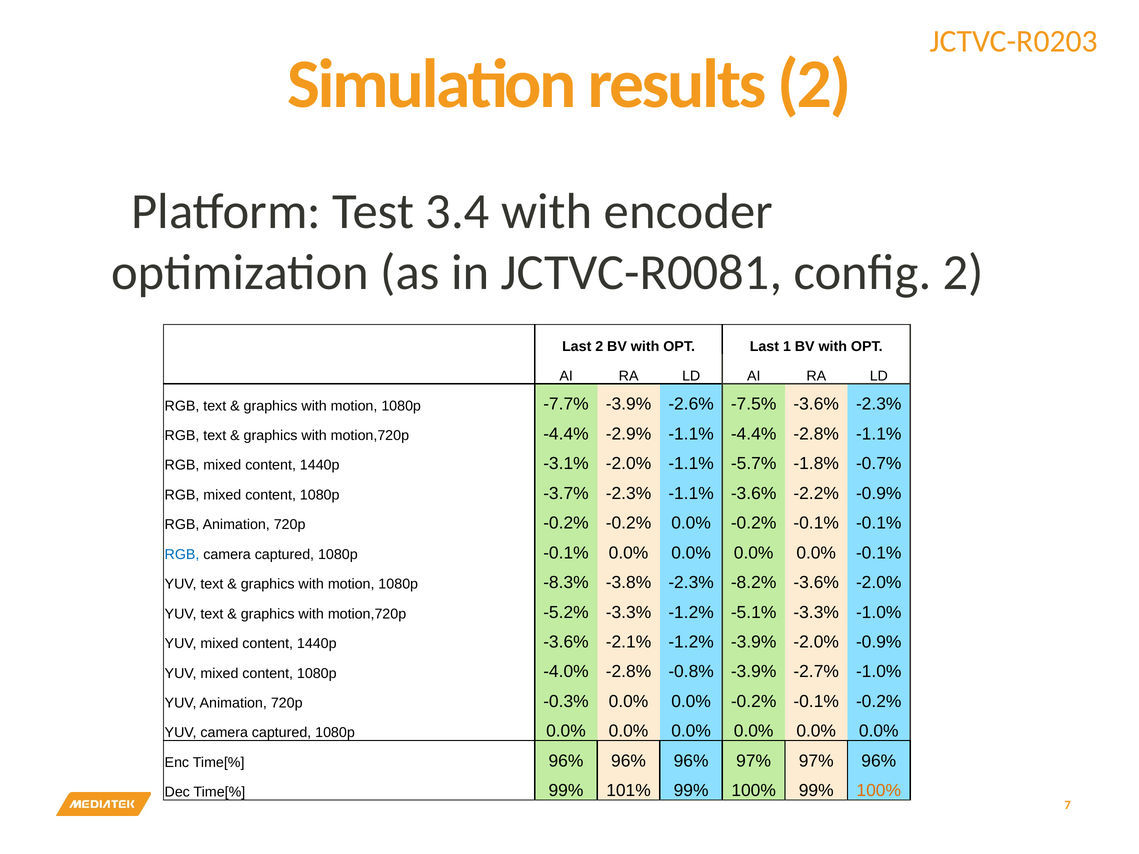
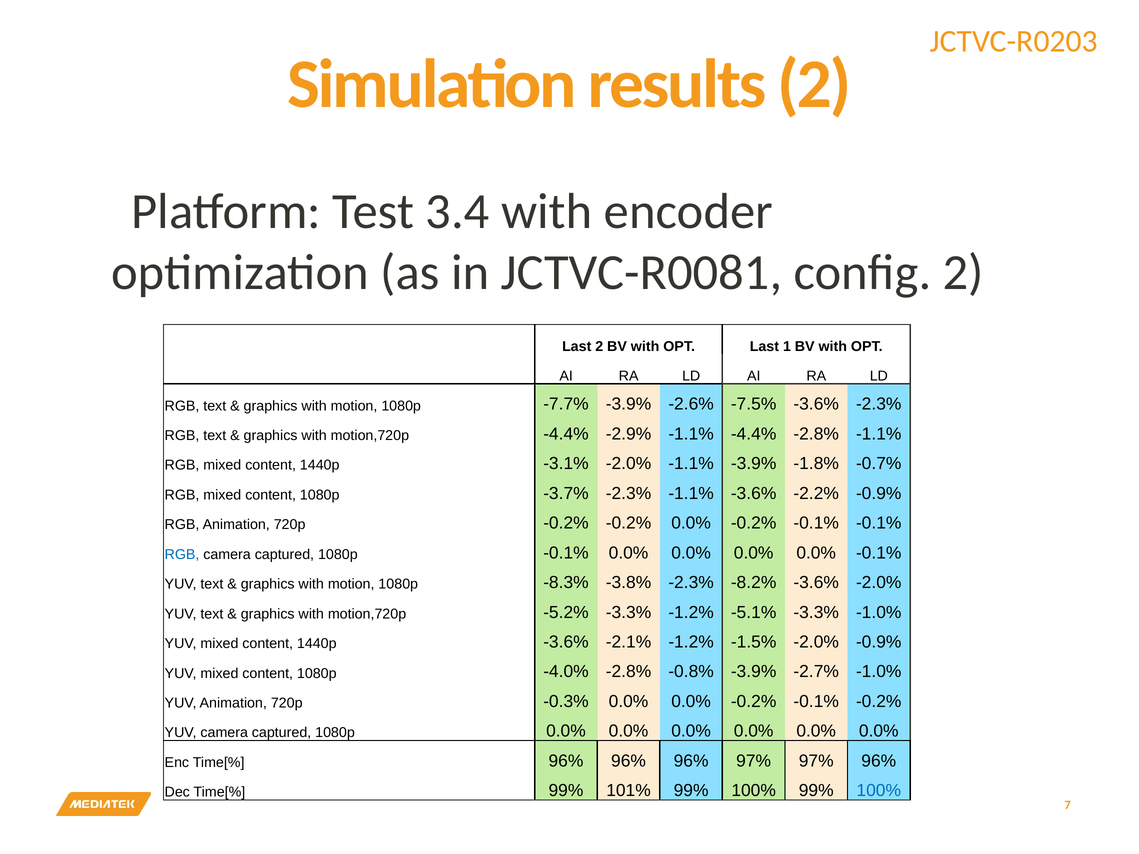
-1.1% -5.7%: -5.7% -> -3.9%
-1.2% -3.9%: -3.9% -> -1.5%
100% at (879, 791) colour: orange -> blue
